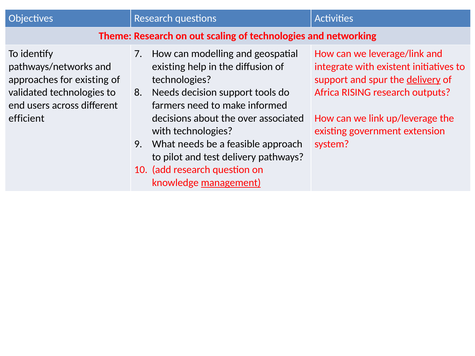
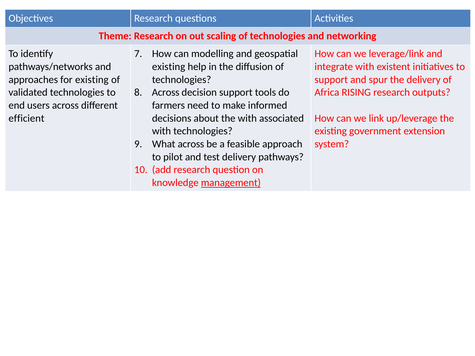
delivery at (424, 80) underline: present -> none
Needs at (166, 93): Needs -> Across
the over: over -> with
What needs: needs -> across
